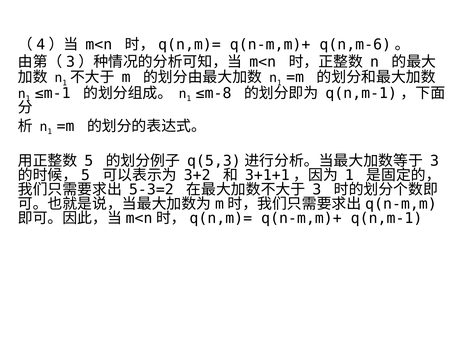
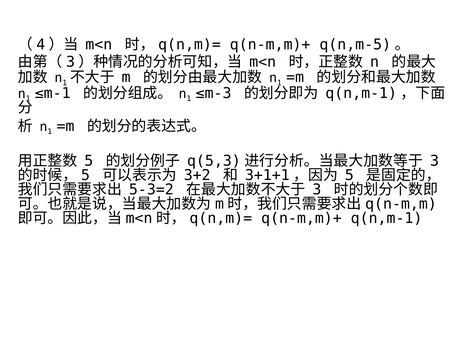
q(n,m-6: q(n,m-6 -> q(n,m-5
≤m-8: ≤m-8 -> ≤m-3
1 at (349, 175): 1 -> 5
